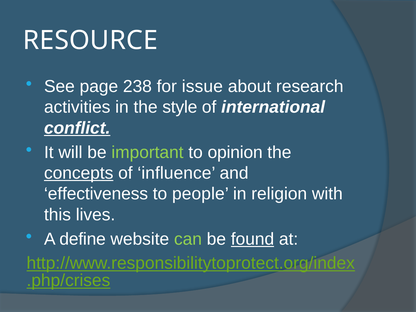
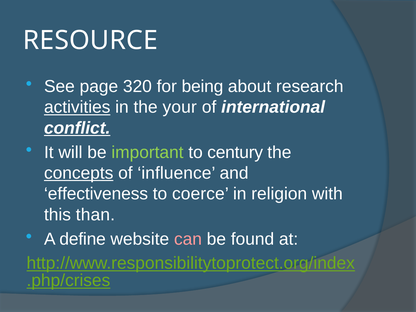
238: 238 -> 320
issue: issue -> being
activities underline: none -> present
style: style -> your
opinion: opinion -> century
people: people -> coerce
lives: lives -> than
can colour: light green -> pink
found underline: present -> none
